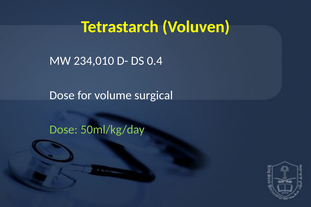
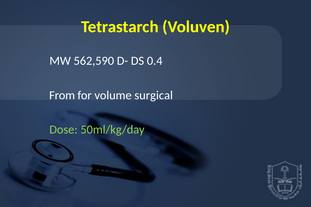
234,010: 234,010 -> 562,590
Dose at (62, 95): Dose -> From
